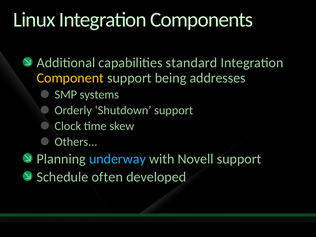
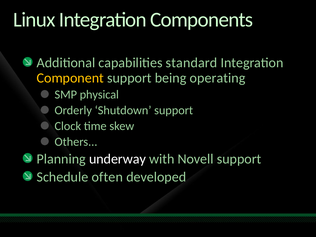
addresses: addresses -> operating
systems: systems -> physical
underway colour: light blue -> white
